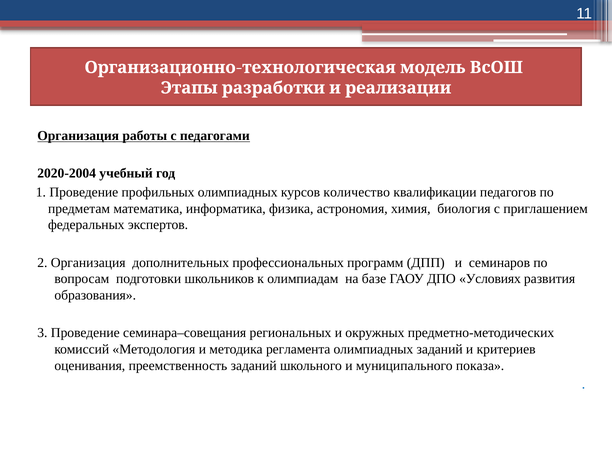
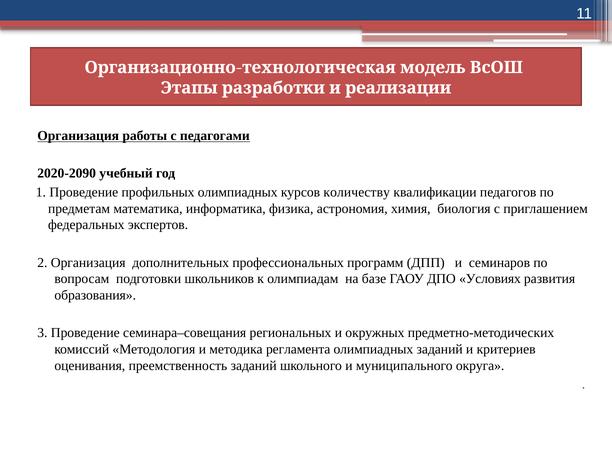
2020-2004: 2020-2004 -> 2020-2090
количество: количество -> количеству
показа: показа -> округа
